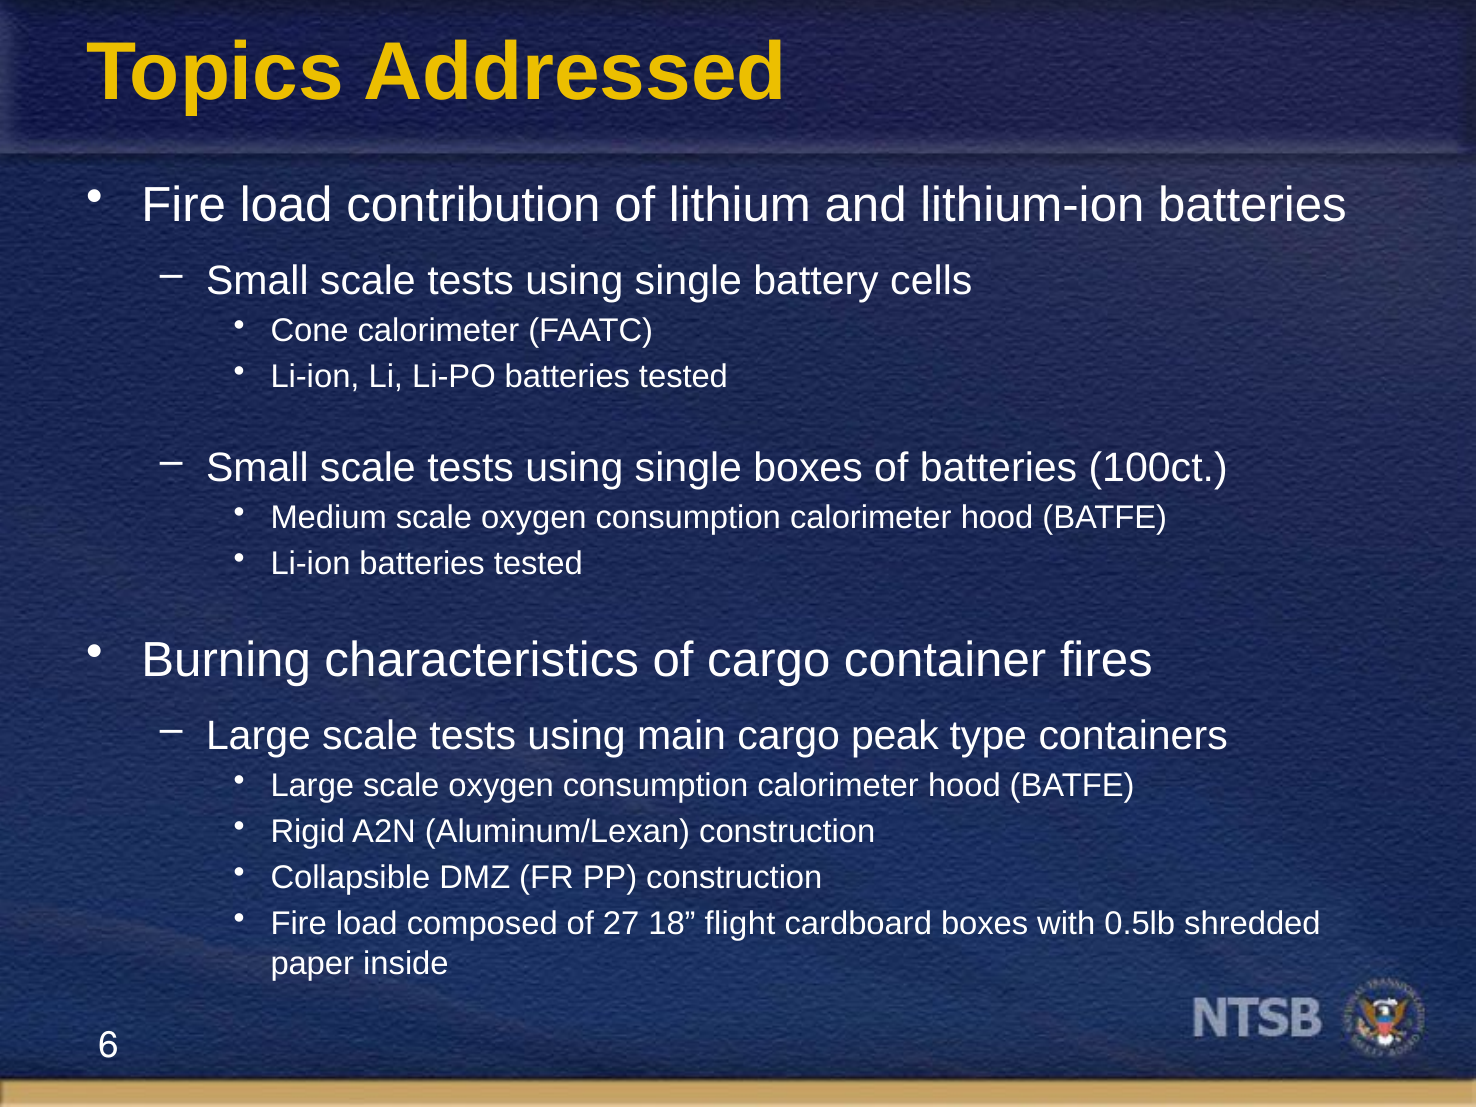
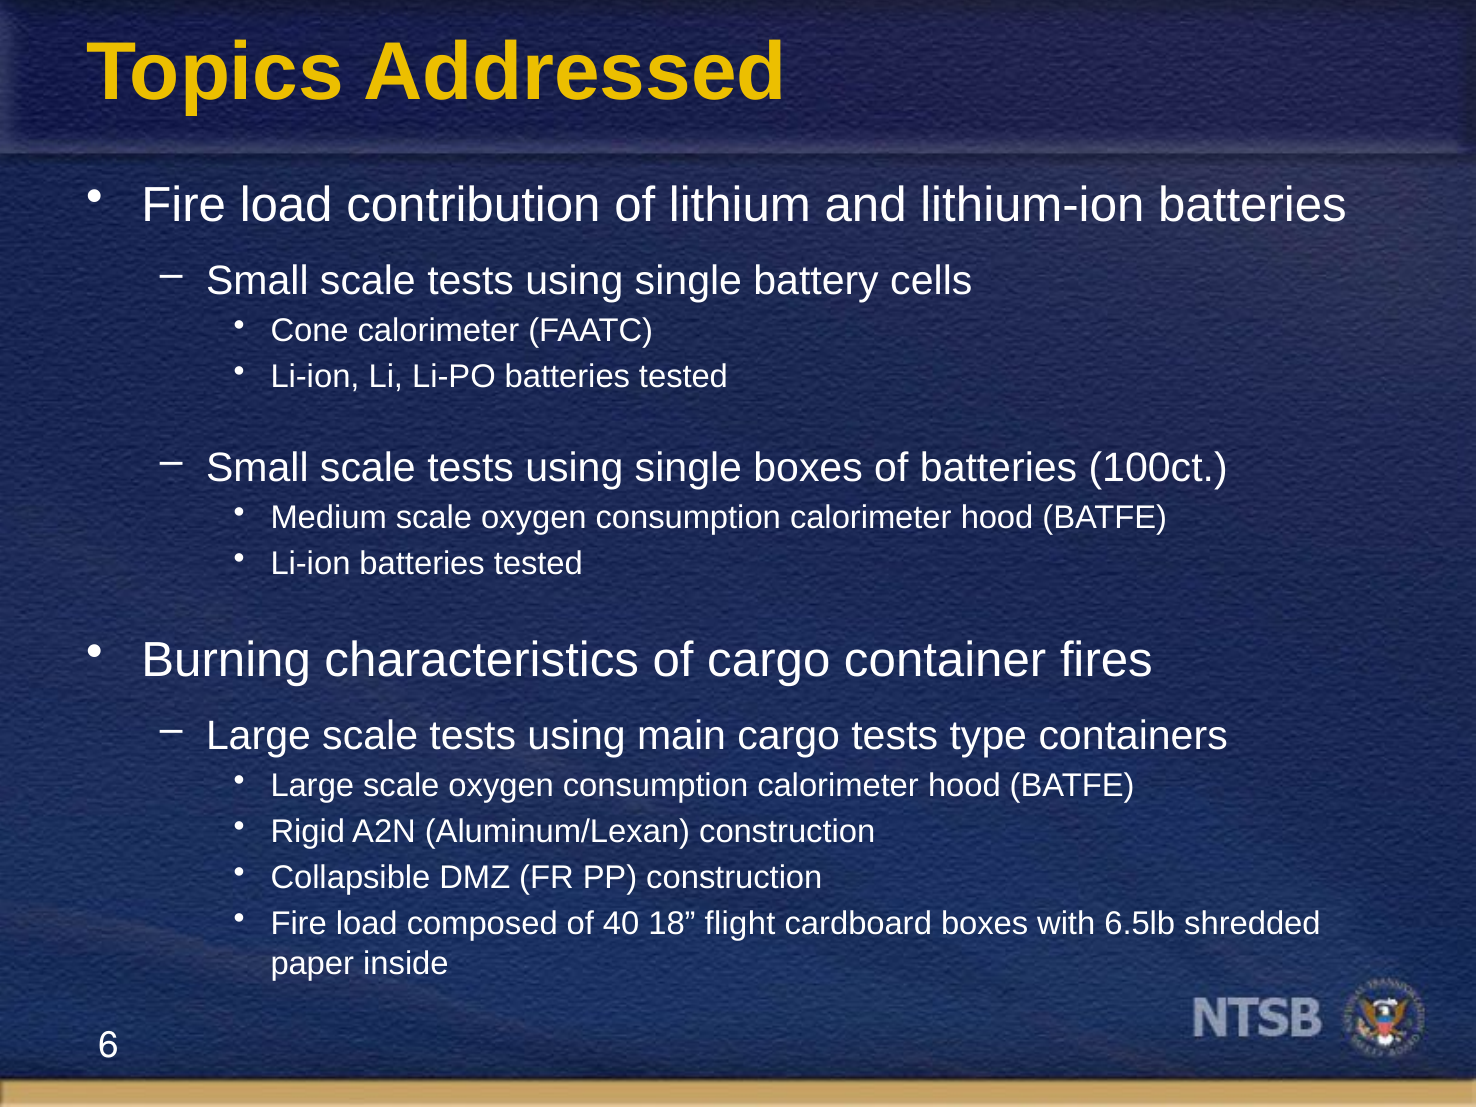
cargo peak: peak -> tests
27: 27 -> 40
0.5lb: 0.5lb -> 6.5lb
